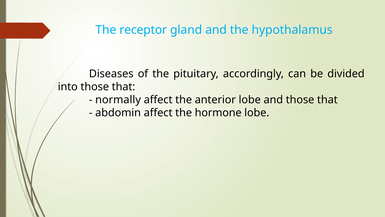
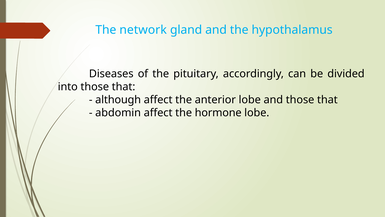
receptor: receptor -> network
normally: normally -> although
